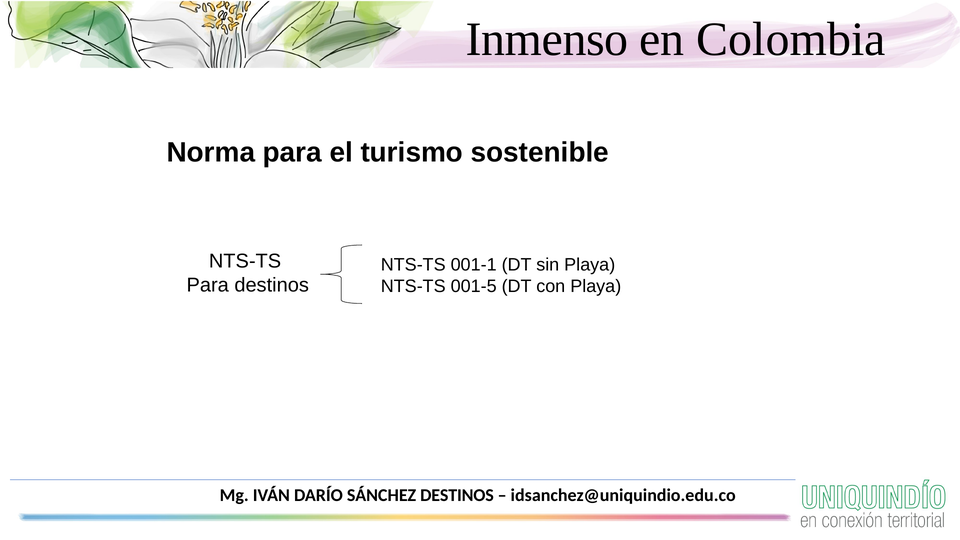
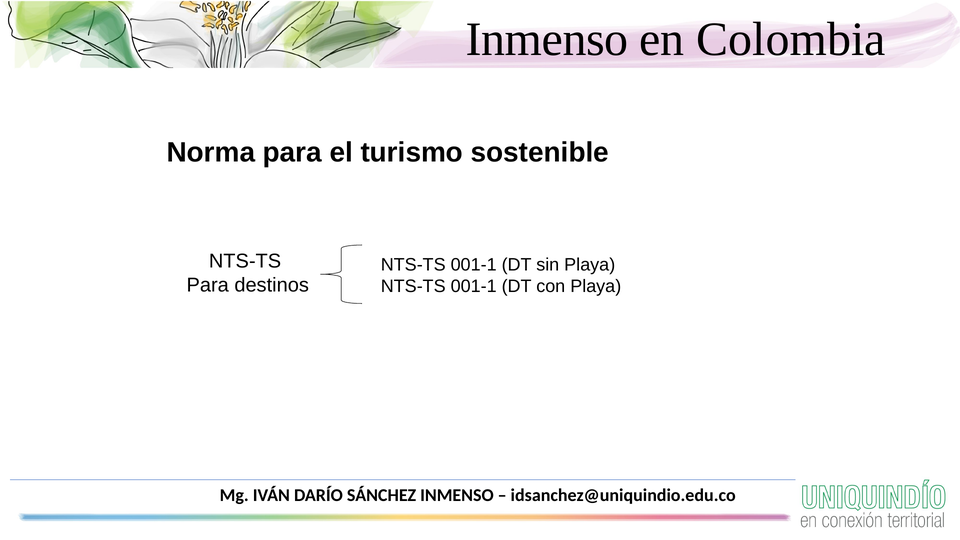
001-5 at (474, 286): 001-5 -> 001-1
SÁNCHEZ DESTINOS: DESTINOS -> INMENSO
